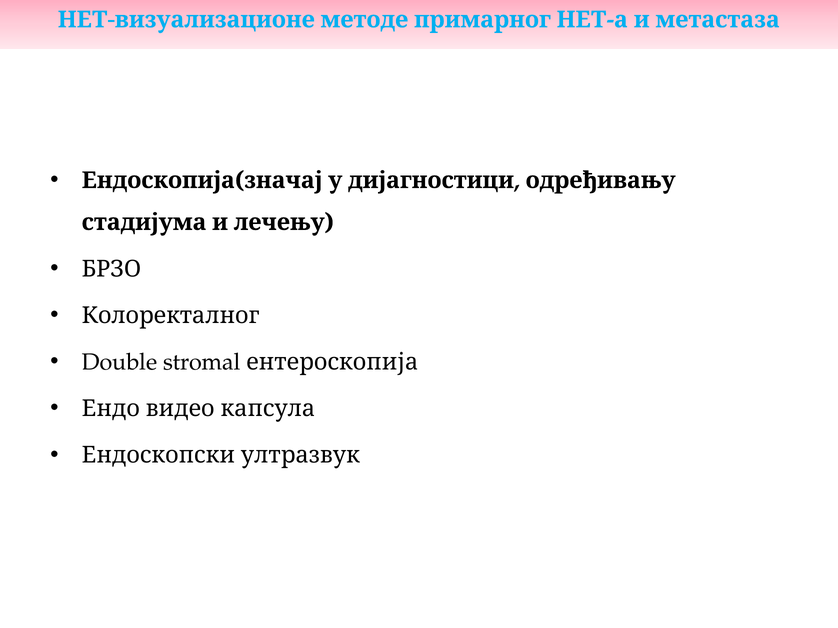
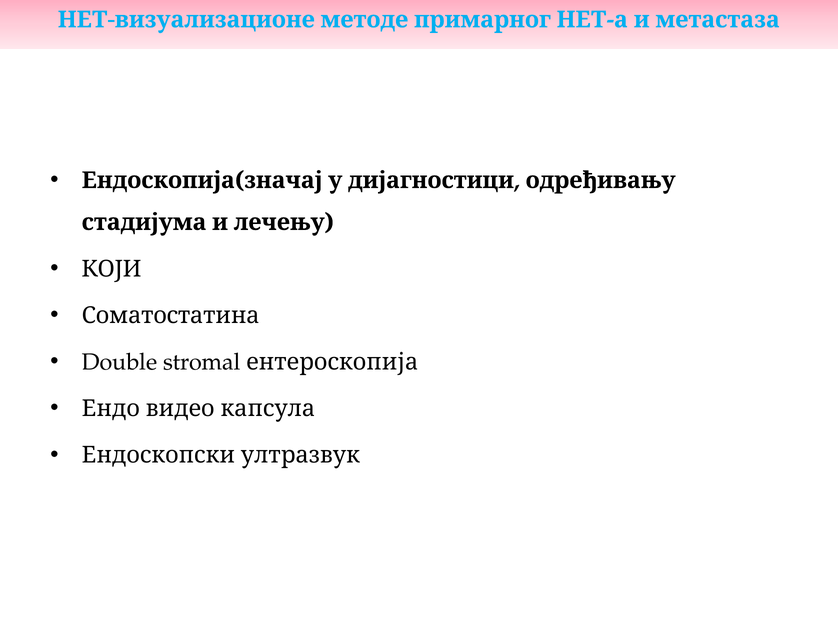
БРЗО: БРЗО -> КОЈИ
Колоректалног: Колоректалног -> Соматостатина
